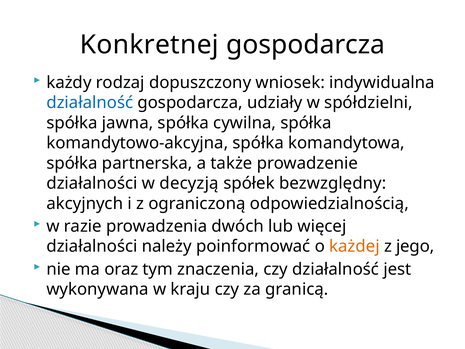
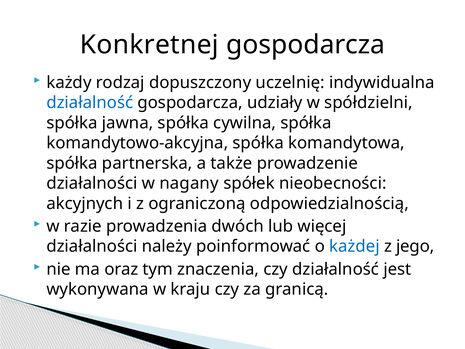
wniosek: wniosek -> uczelnię
decyzją: decyzją -> nagany
bezwzględny: bezwzględny -> nieobecności
każdej colour: orange -> blue
